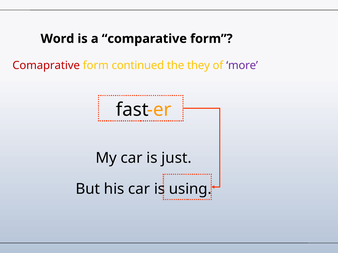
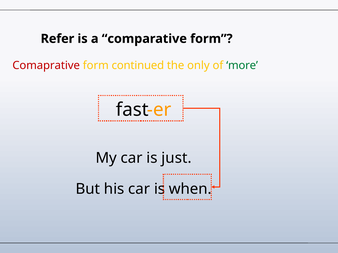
Word: Word -> Refer
they: they -> only
more colour: purple -> green
using: using -> when
